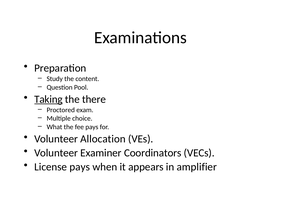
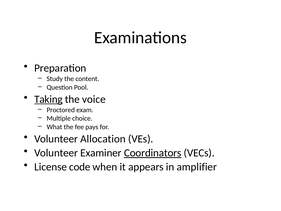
there: there -> voice
Coordinators underline: none -> present
License pays: pays -> code
